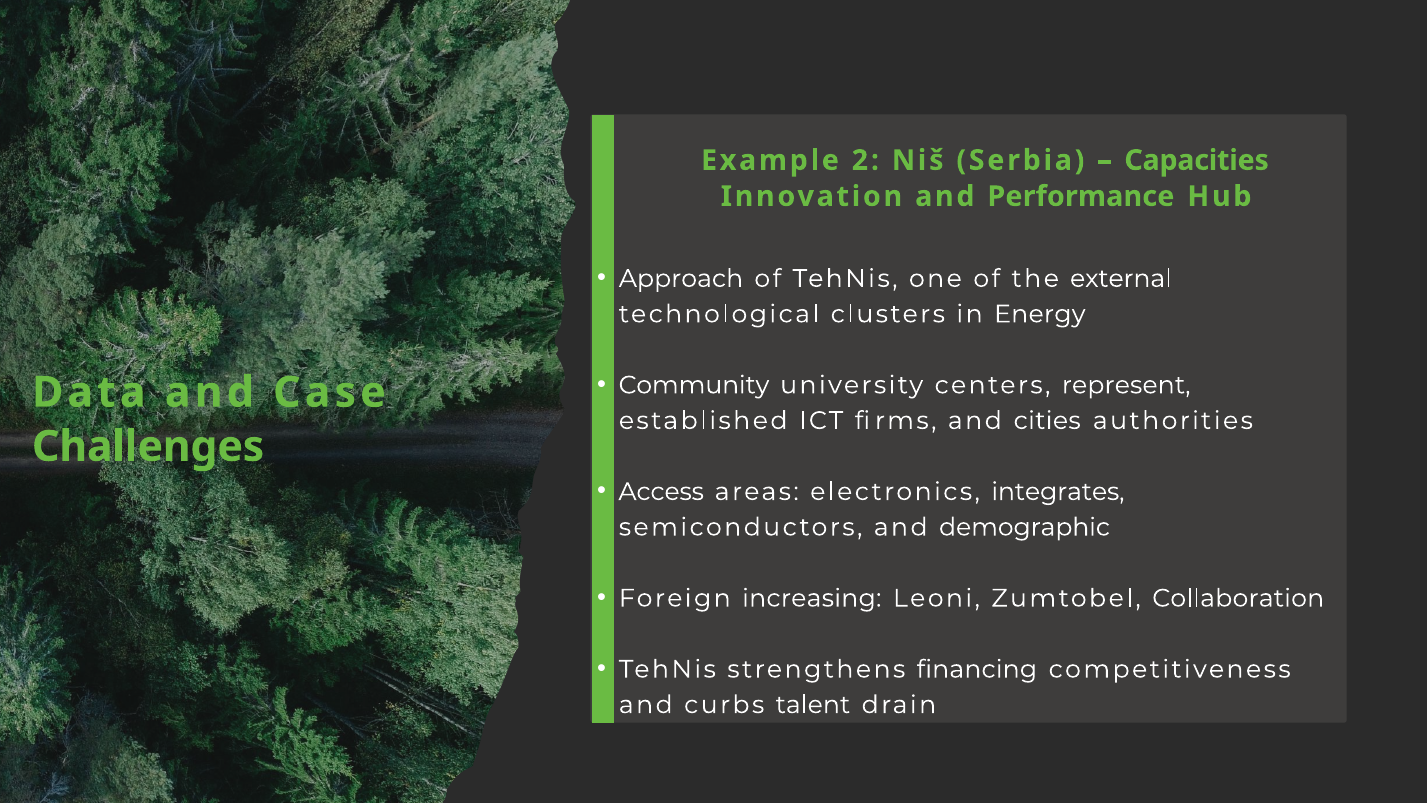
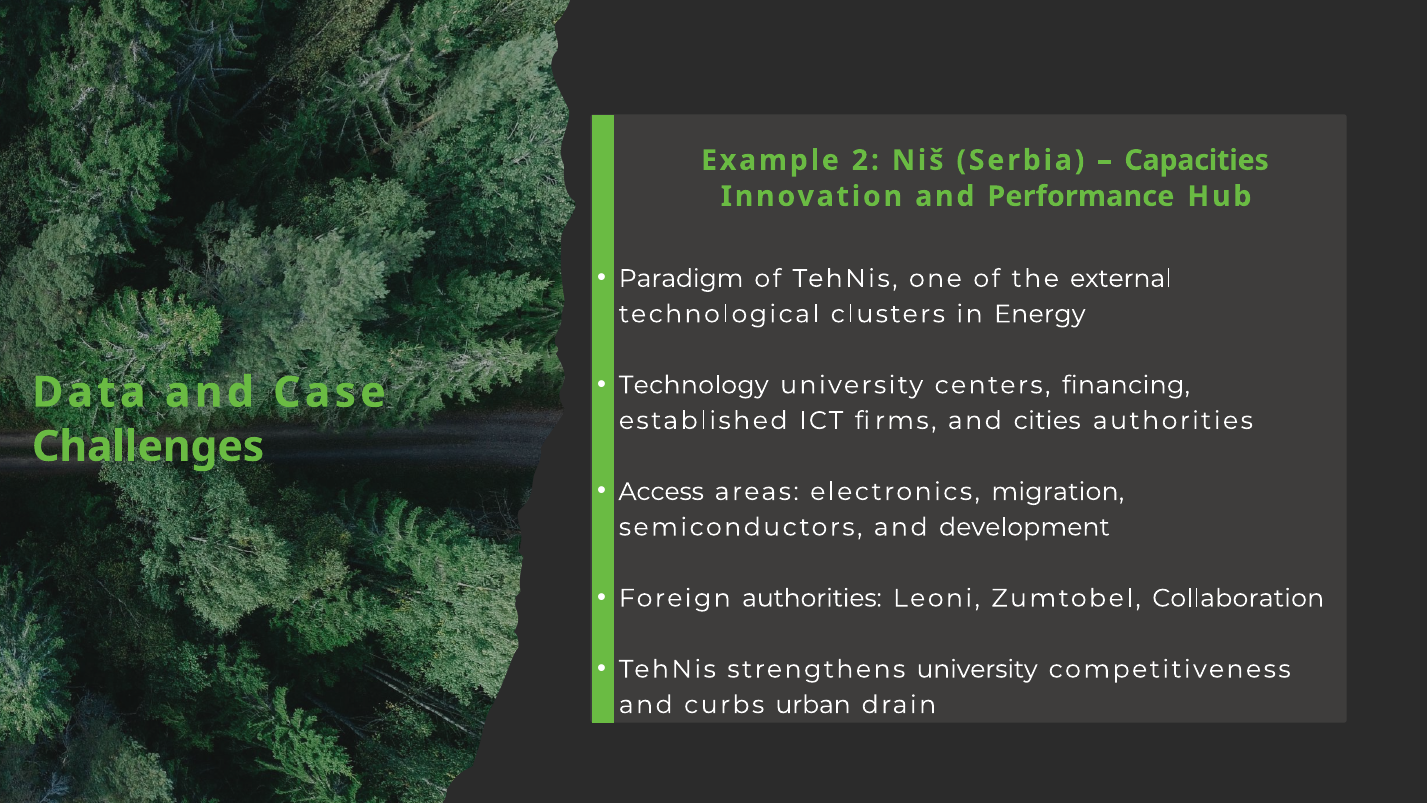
Approach: Approach -> Paradigm
Community: Community -> Technology
represent: represent -> financing
integrates: integrates -> migration
demographic: demographic -> development
Foreign increasing: increasing -> authorities
strengthens financing: financing -> university
talent: talent -> urban
